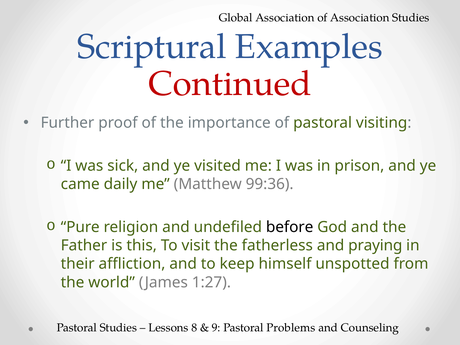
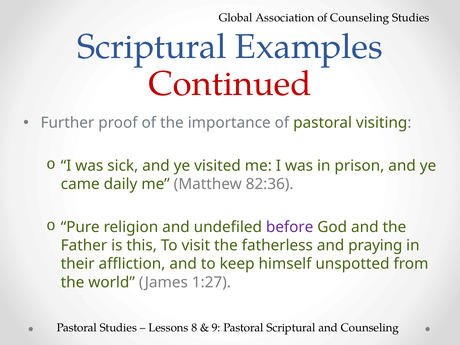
of Association: Association -> Counseling
99:36: 99:36 -> 82:36
before colour: black -> purple
Pastoral Problems: Problems -> Scriptural
